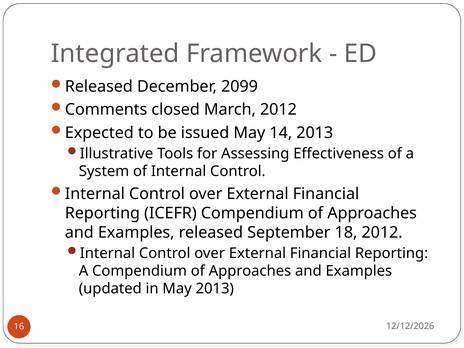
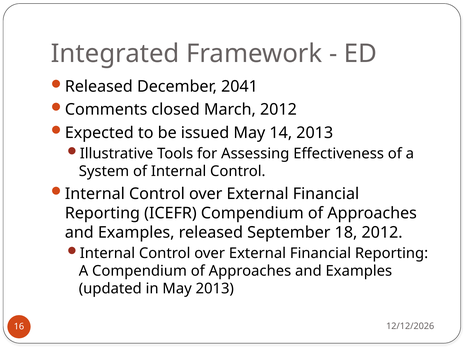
2099: 2099 -> 2041
